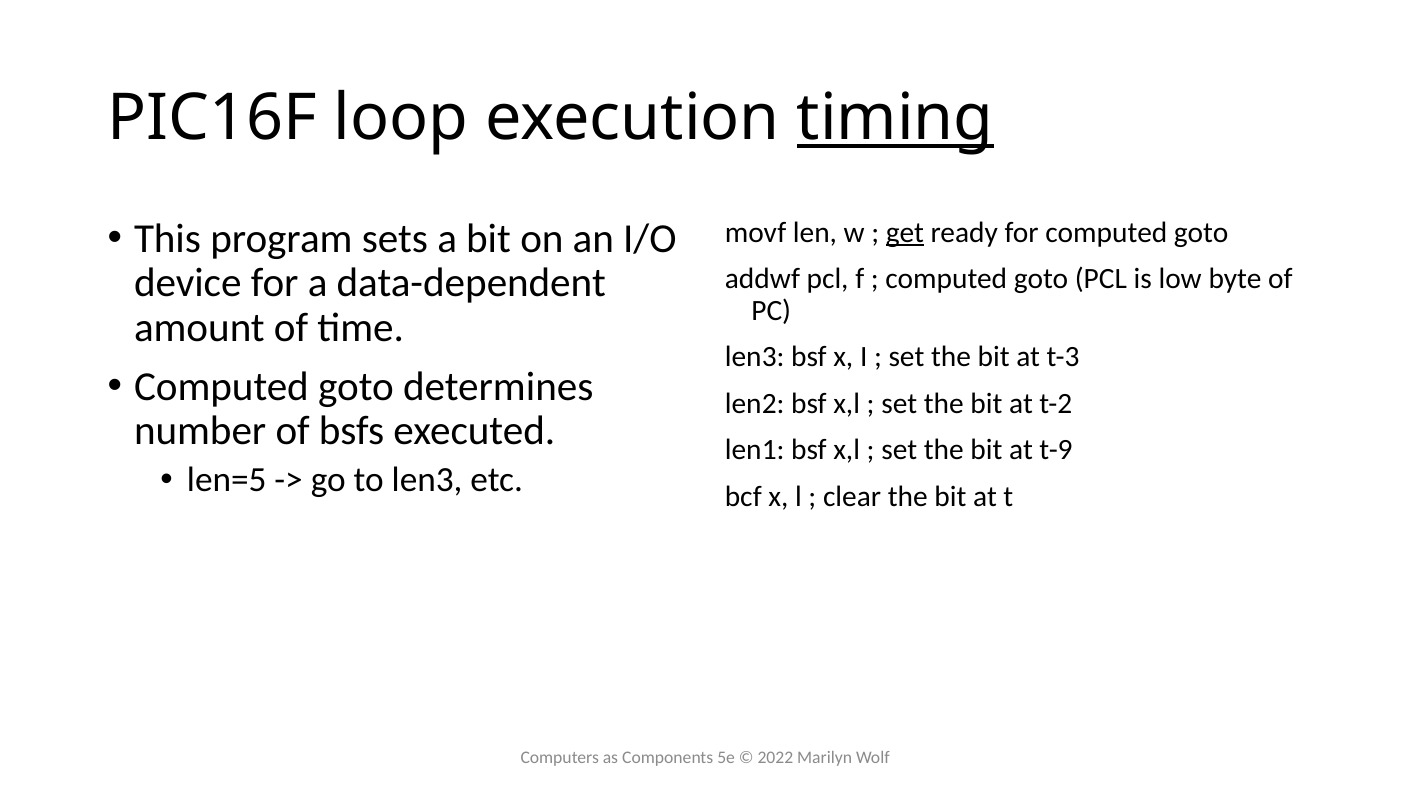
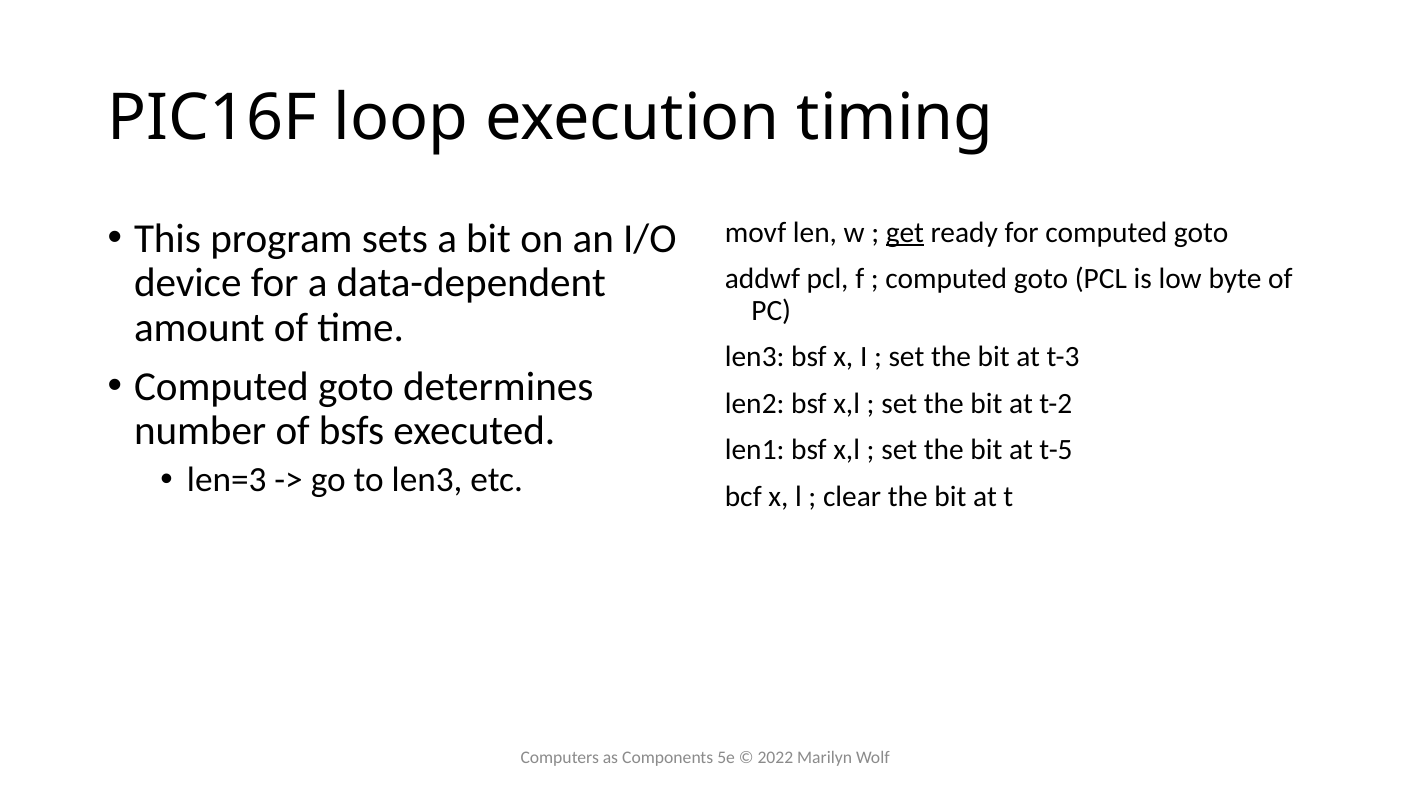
timing underline: present -> none
t-9: t-9 -> t-5
len=5: len=5 -> len=3
